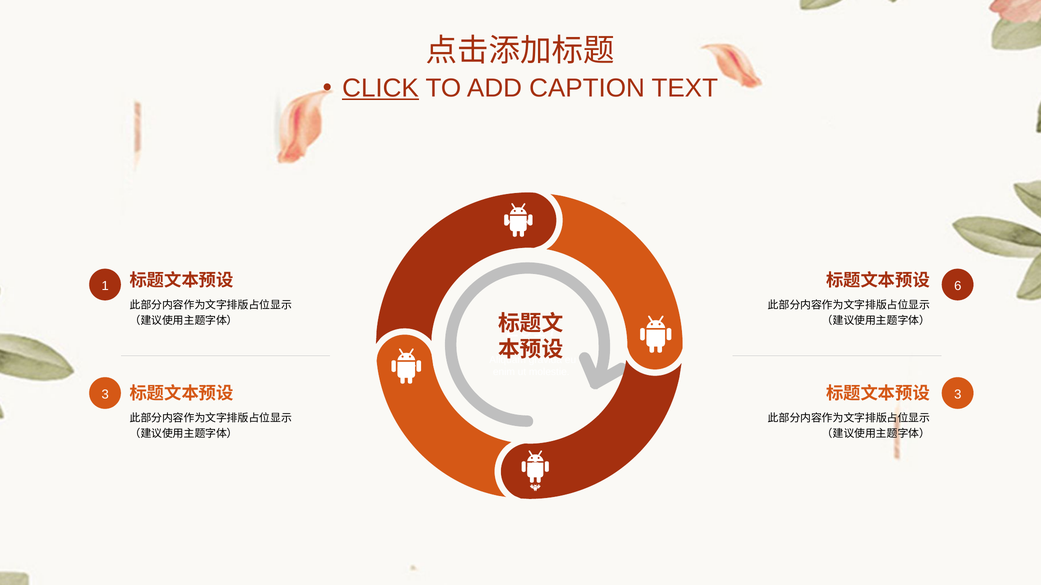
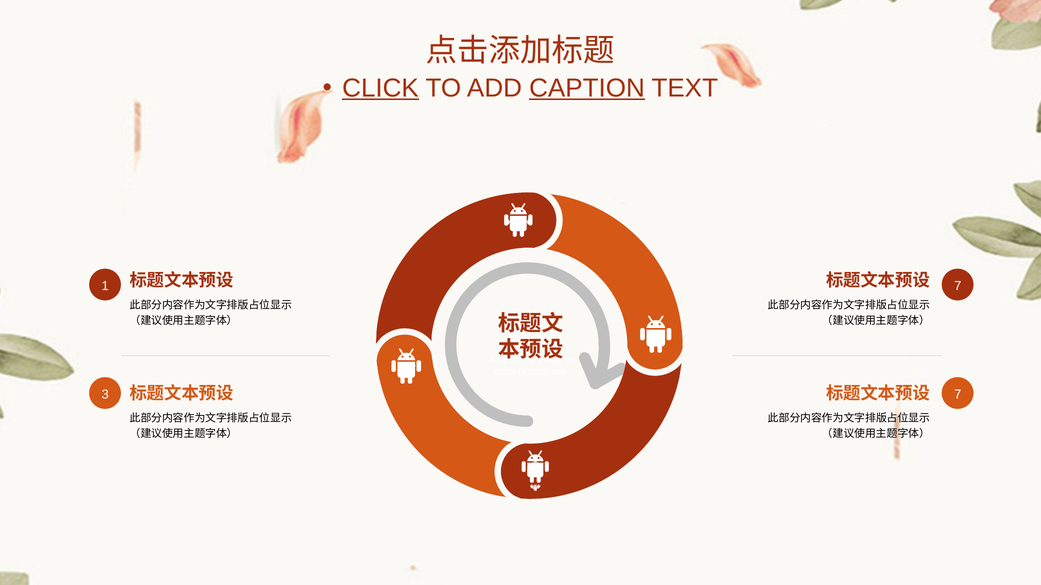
CAPTION underline: none -> present
1 6: 6 -> 7
3 3: 3 -> 7
